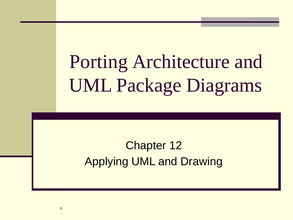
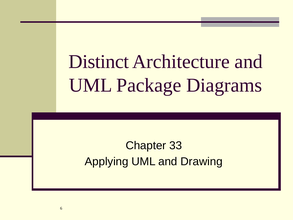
Porting: Porting -> Distinct
12: 12 -> 33
